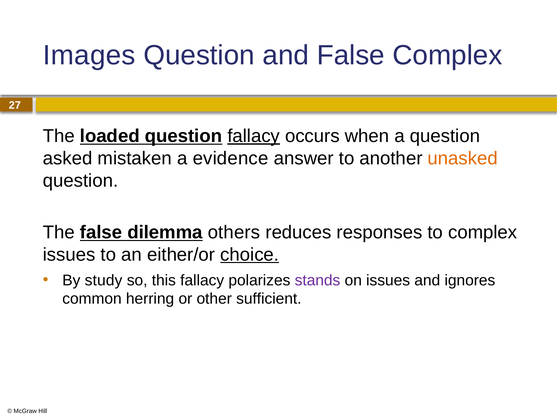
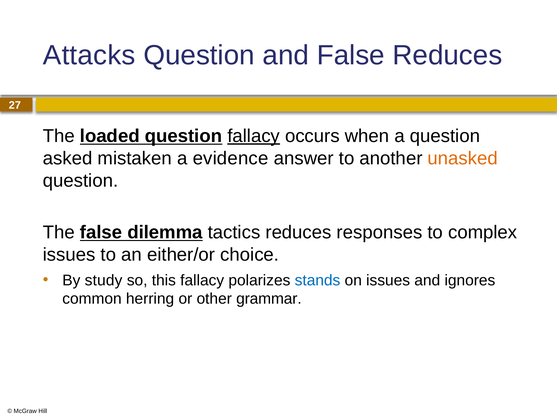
Images: Images -> Attacks
False Complex: Complex -> Reduces
others: others -> tactics
choice underline: present -> none
stands colour: purple -> blue
sufficient: sufficient -> grammar
